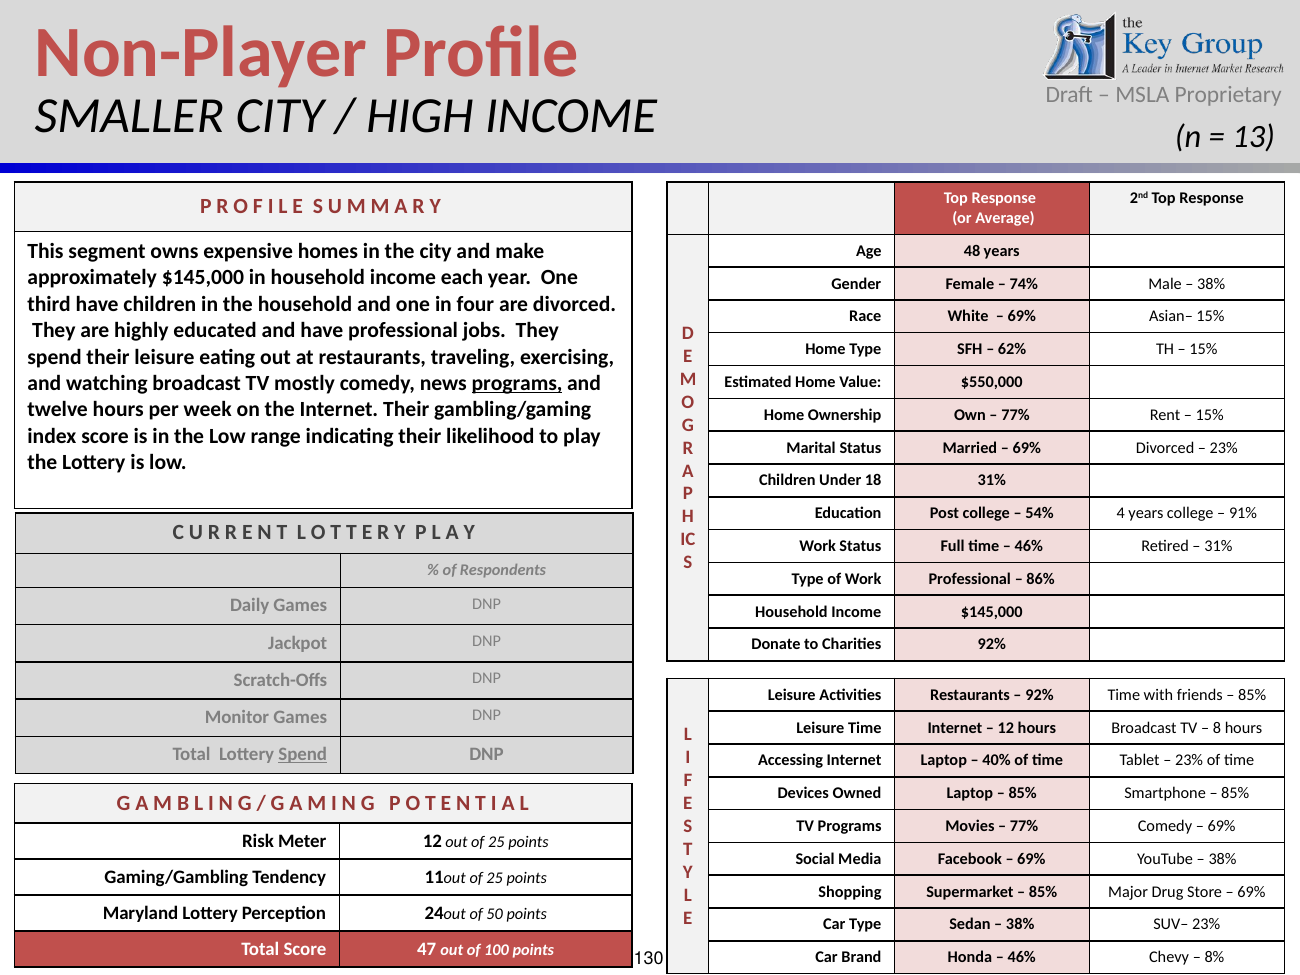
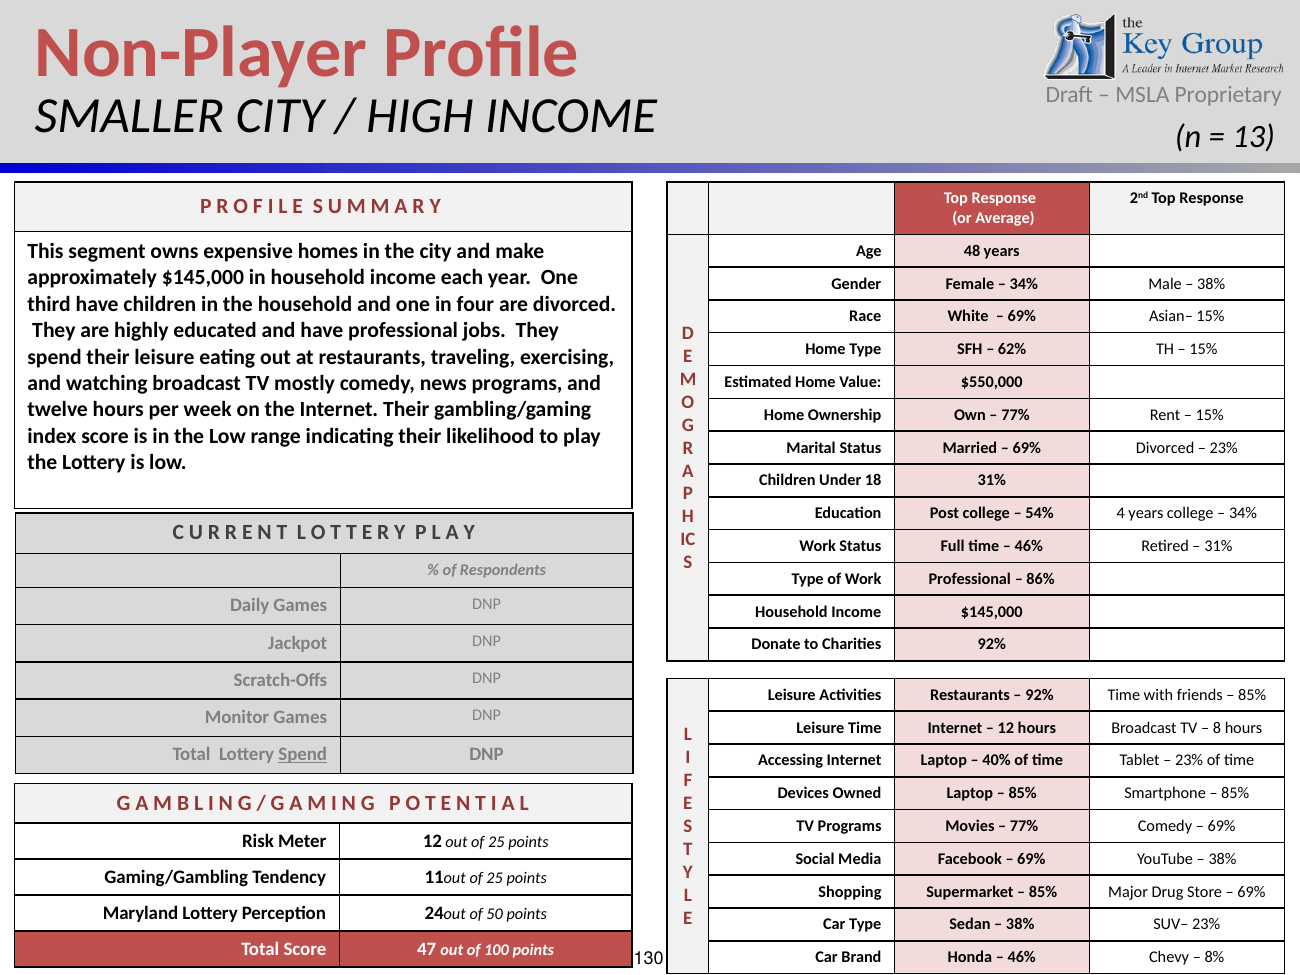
74% at (1024, 284): 74% -> 34%
programs at (517, 383) underline: present -> none
91% at (1243, 513): 91% -> 34%
